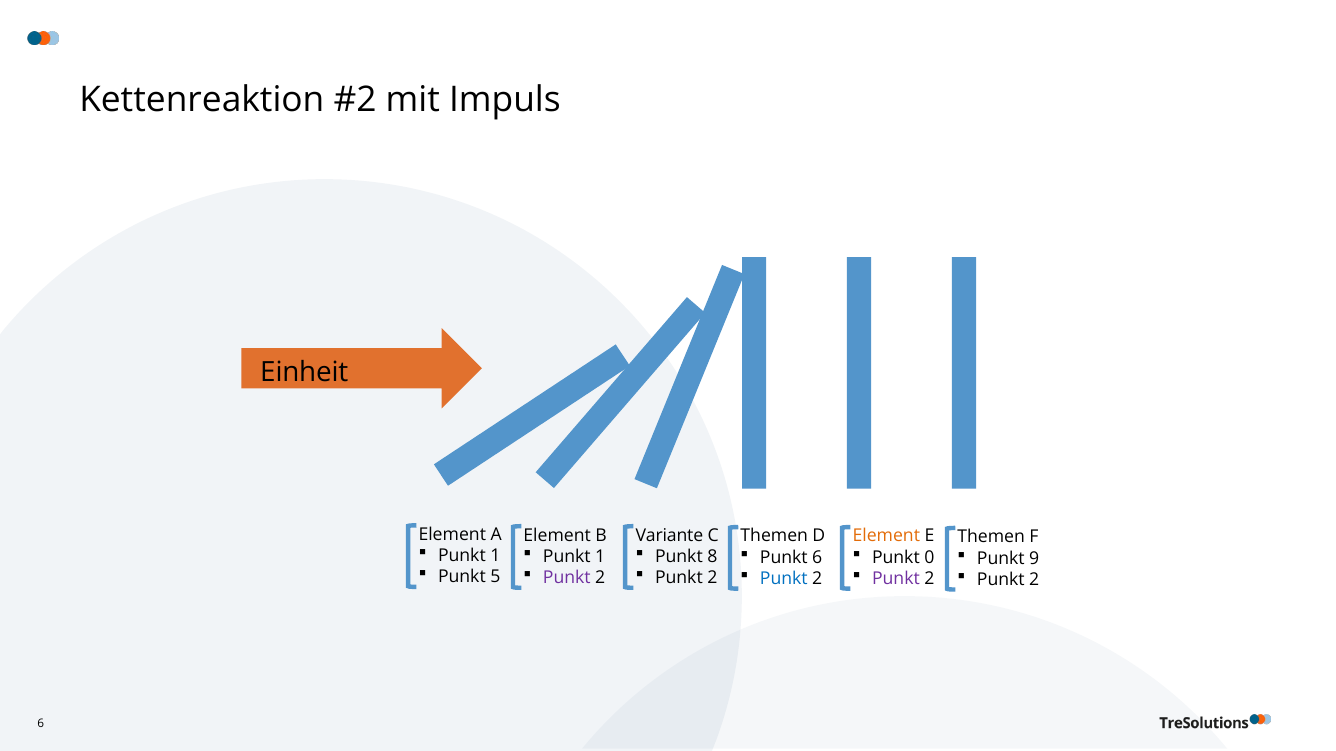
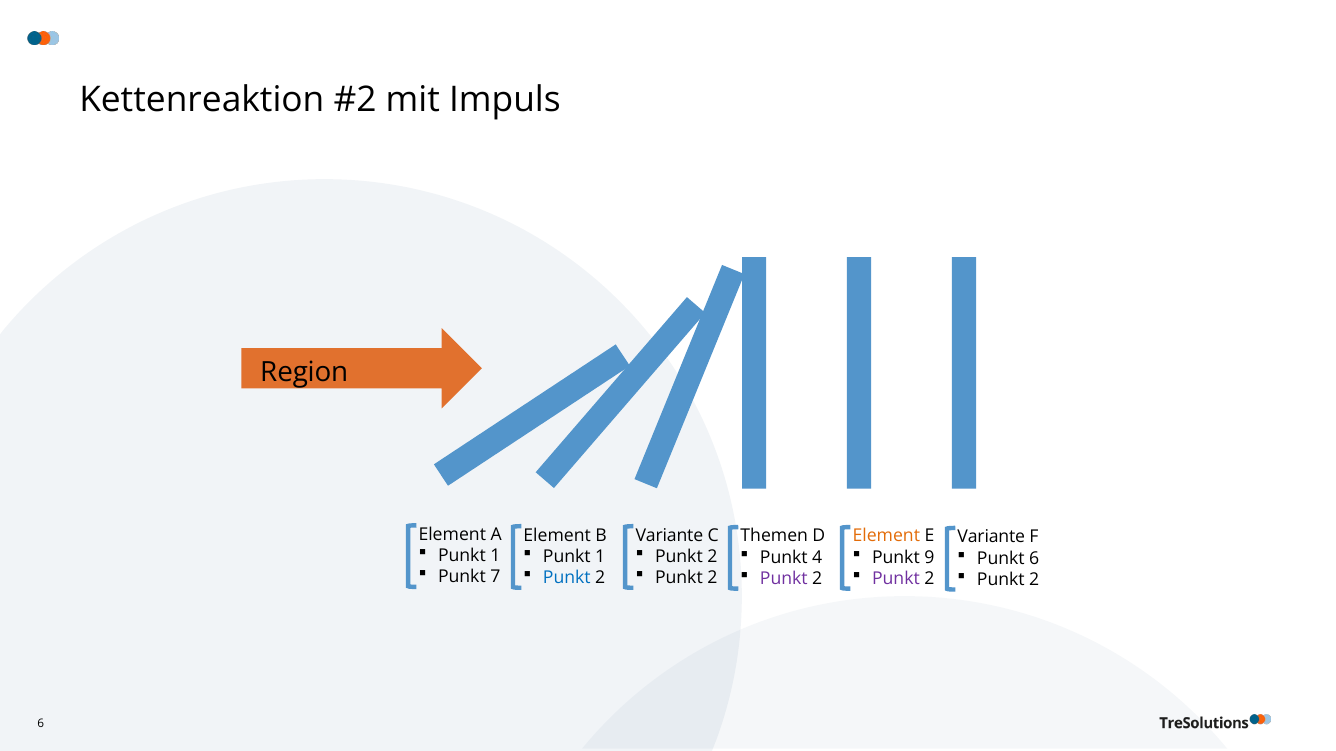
Einheit: Einheit -> Region
Themen at (991, 537): Themen -> Variante
8 at (712, 557): 8 -> 2
Punkt 6: 6 -> 4
0: 0 -> 9
Punkt 9: 9 -> 6
5: 5 -> 7
Punkt at (567, 578) colour: purple -> blue
Punkt at (784, 579) colour: blue -> purple
